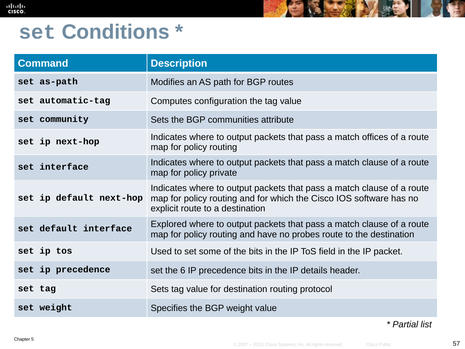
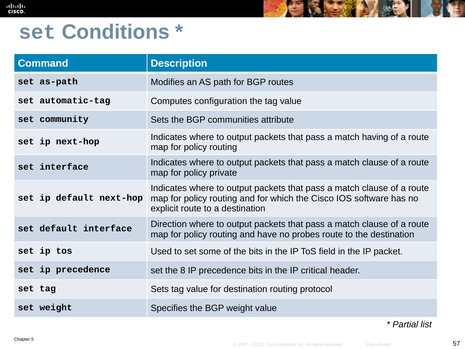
offices: offices -> having
Explored: Explored -> Direction
6: 6 -> 8
details: details -> critical
